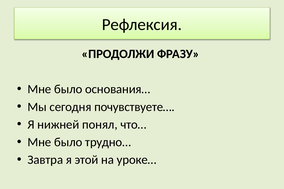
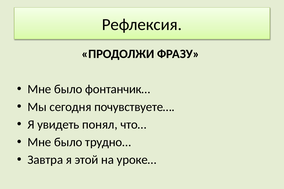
основания…: основания… -> фонтанчик…
нижней: нижней -> увидеть
